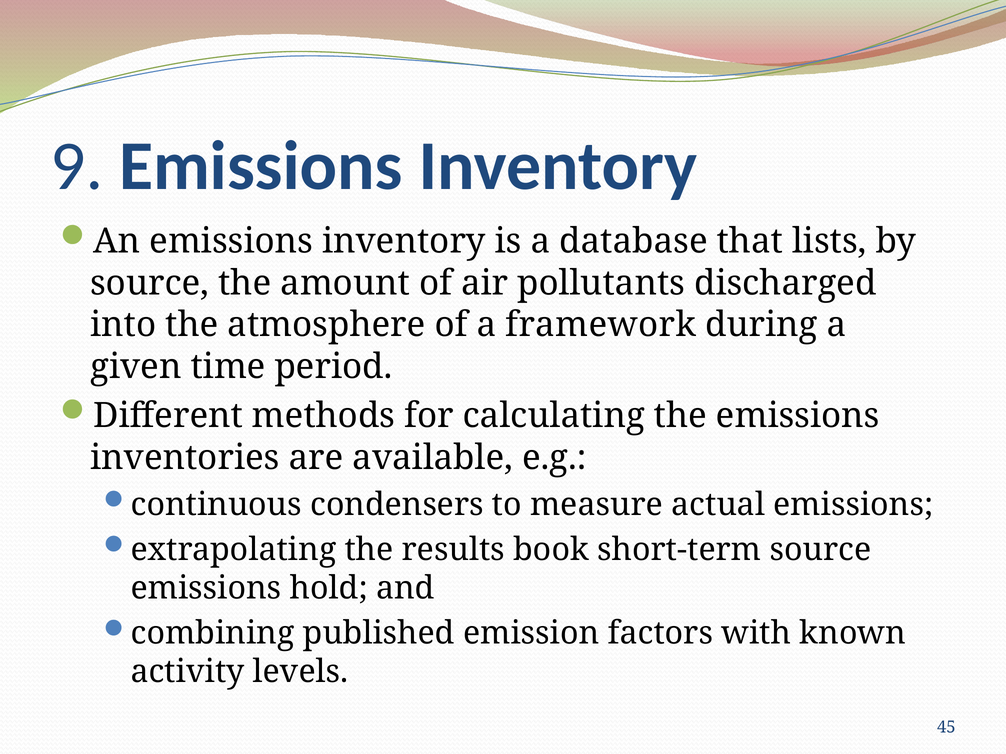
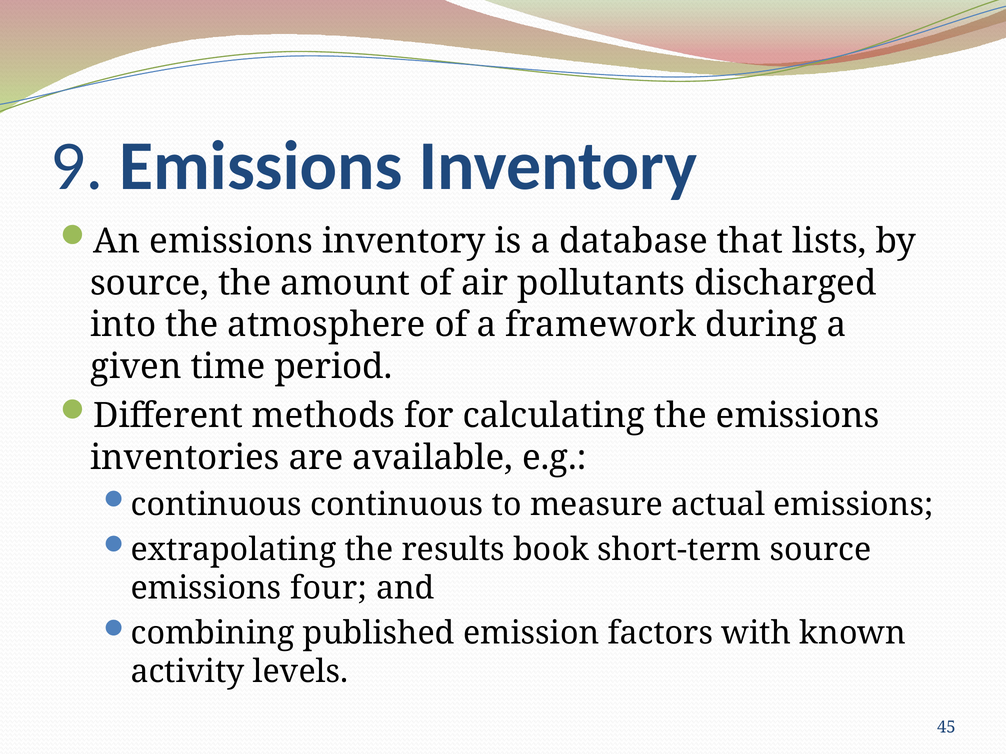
continuous condensers: condensers -> continuous
hold: hold -> four
